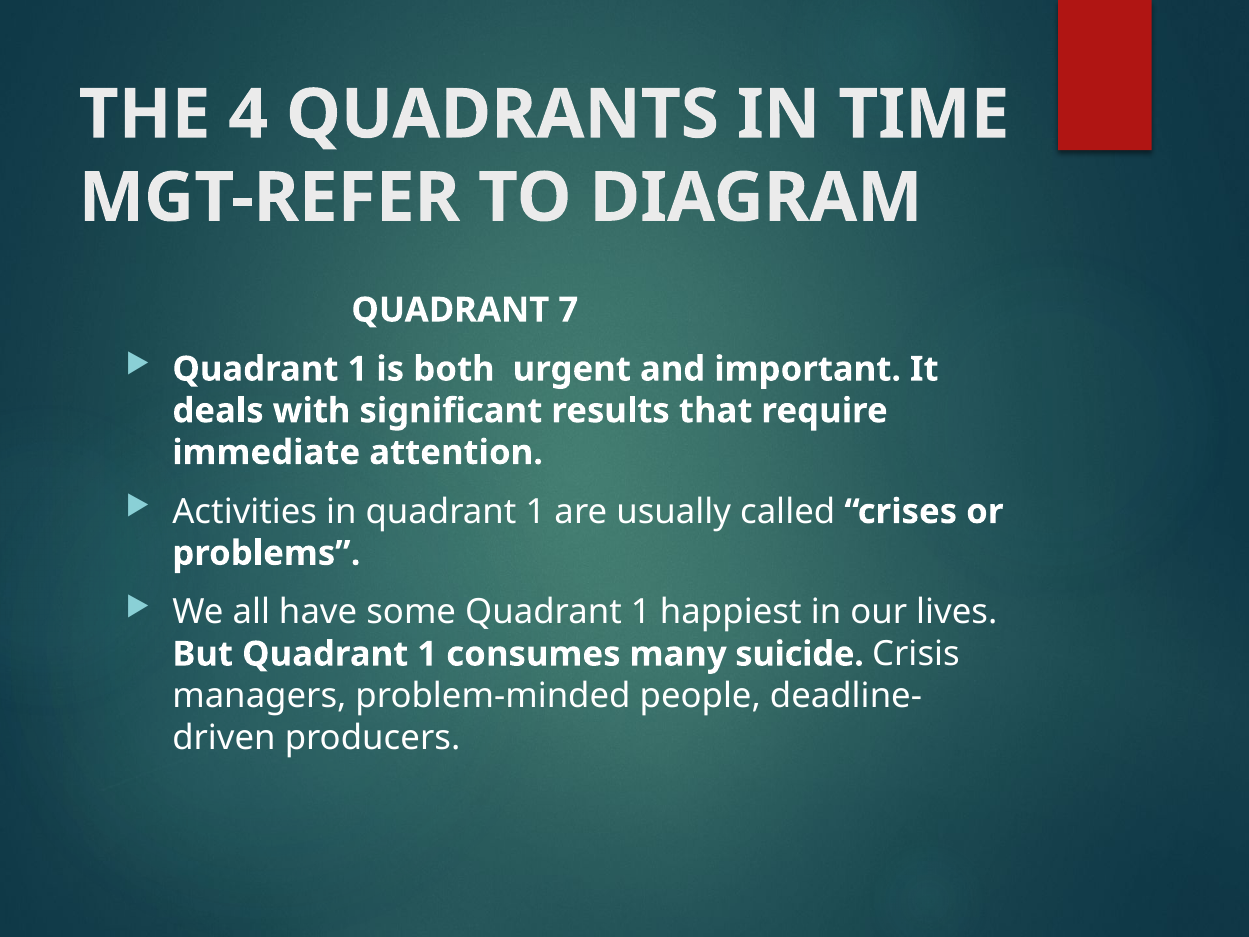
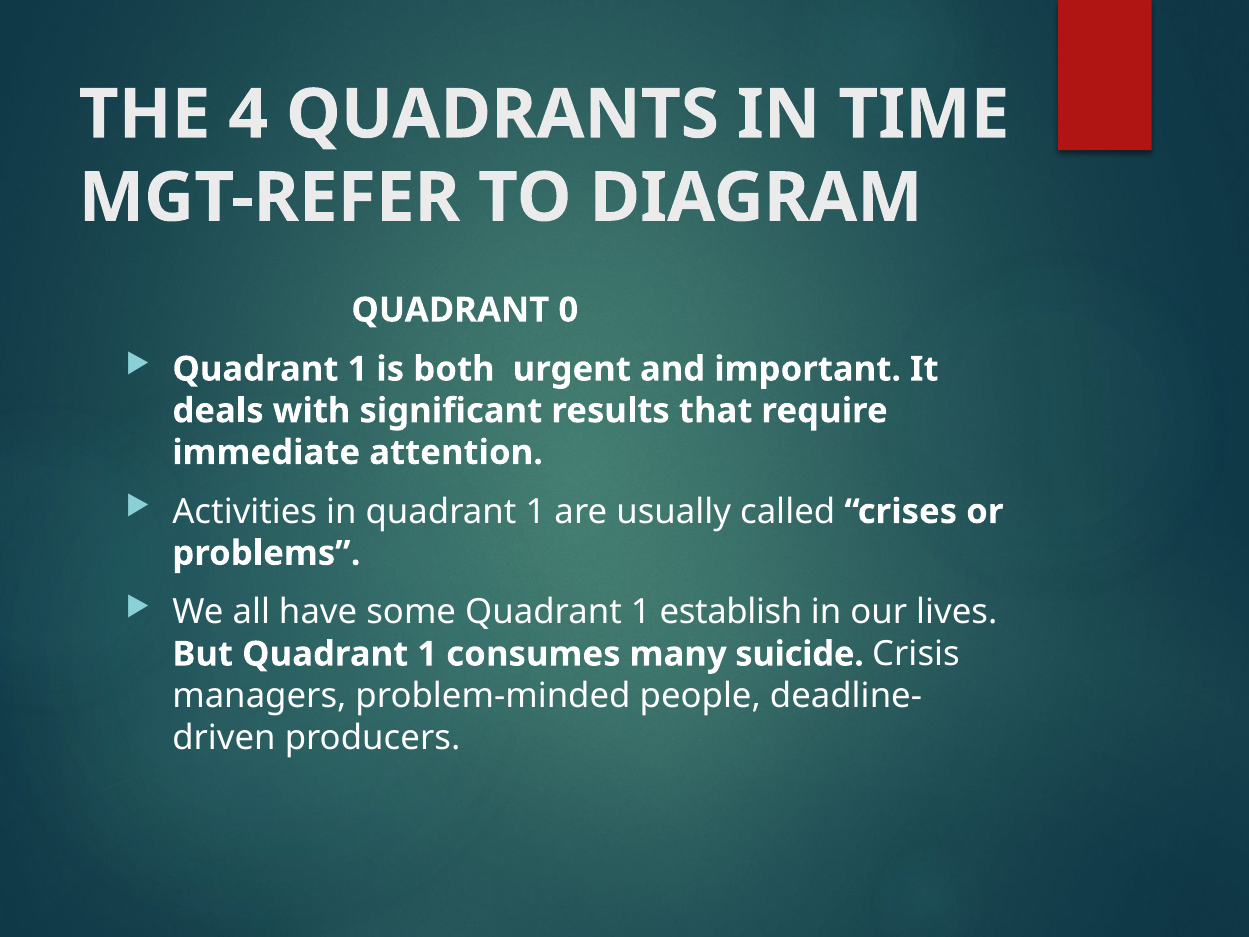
7: 7 -> 0
happiest: happiest -> establish
